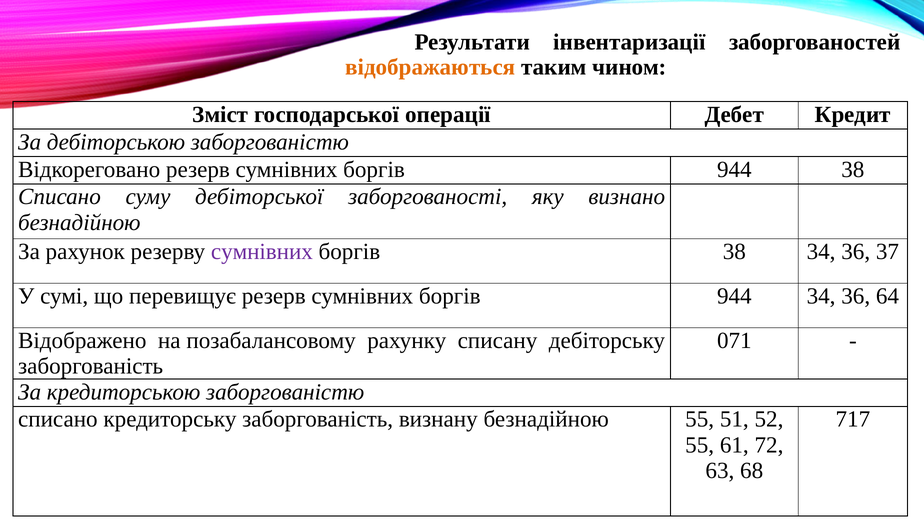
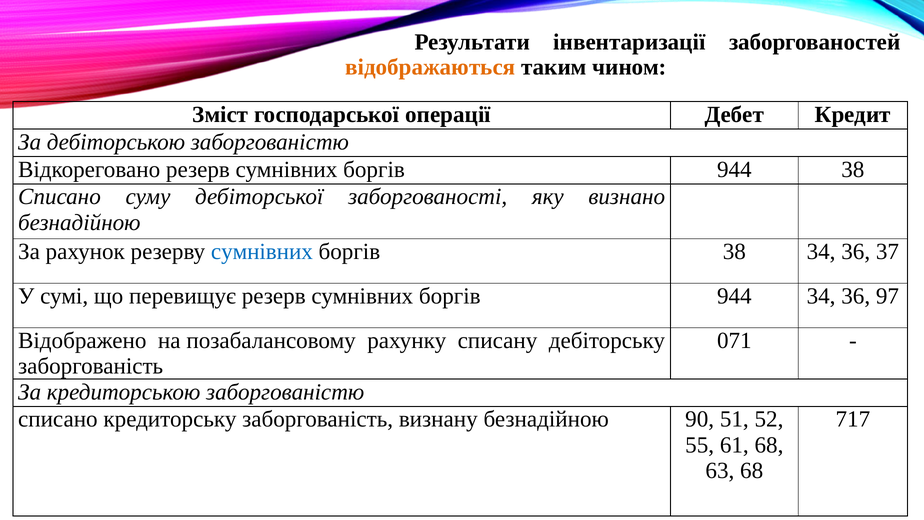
сумнівних at (262, 252) colour: purple -> blue
64: 64 -> 97
безнадійною 55: 55 -> 90
61 72: 72 -> 68
